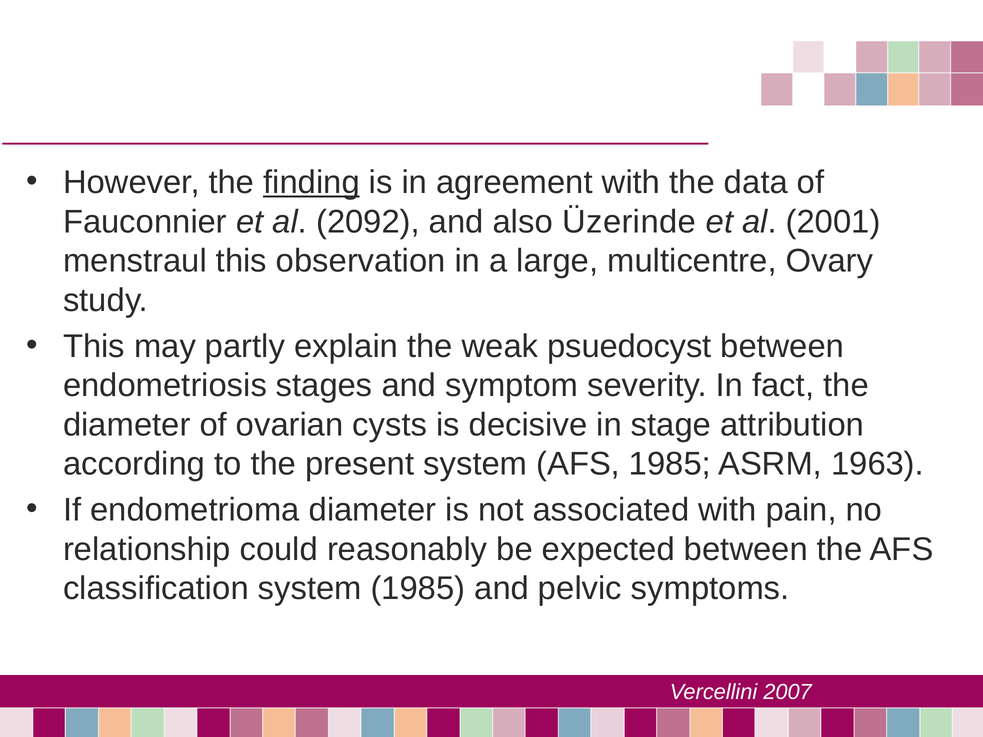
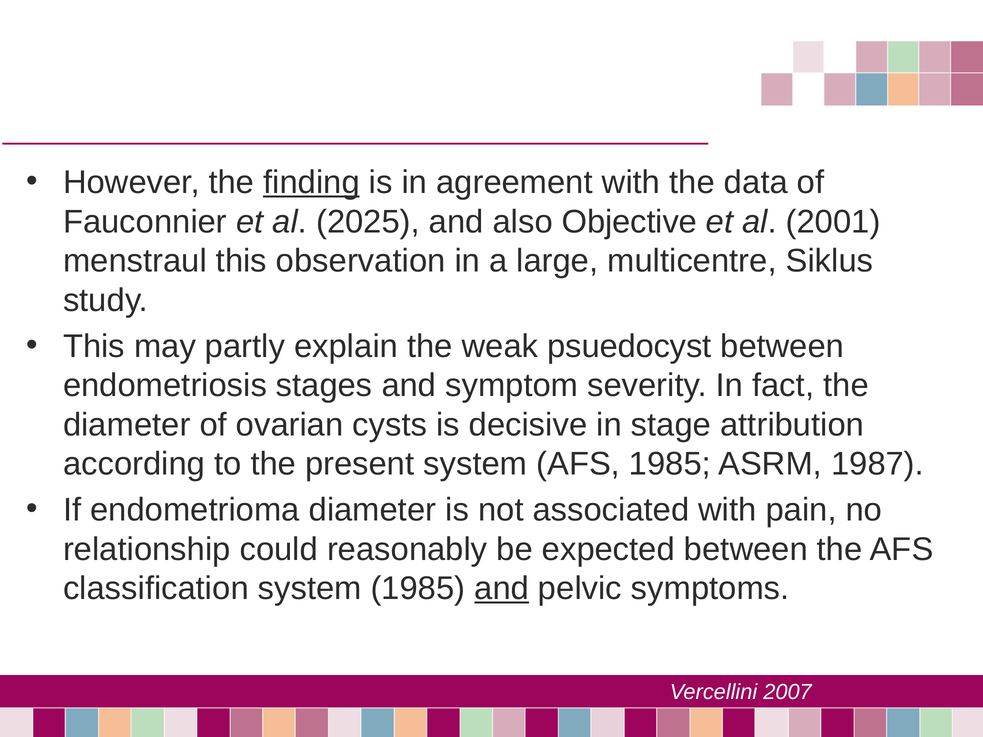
2092: 2092 -> 2025
Üzerinde: Üzerinde -> Objective
Ovary: Ovary -> Siklus
1963: 1963 -> 1987
and at (502, 589) underline: none -> present
